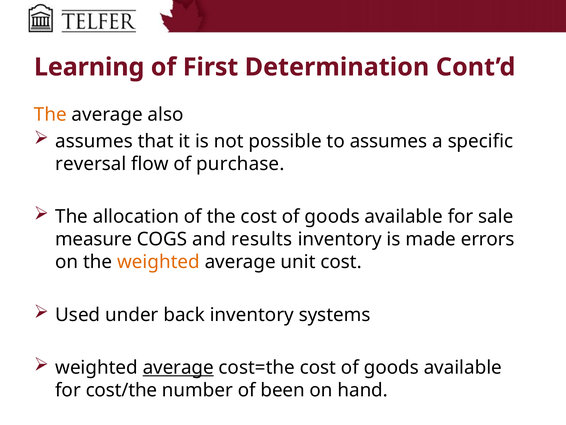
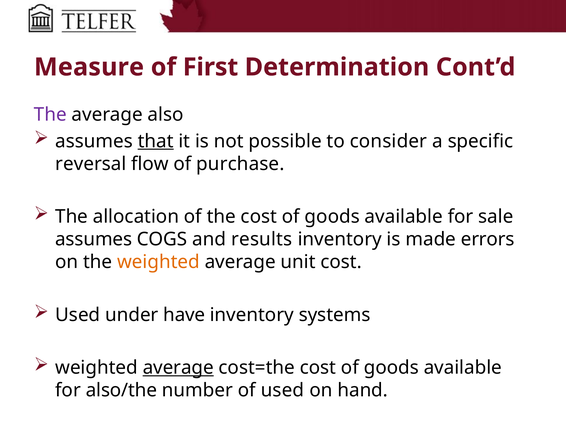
Learning: Learning -> Measure
The at (50, 115) colour: orange -> purple
that underline: none -> present
to assumes: assumes -> consider
measure at (94, 239): measure -> assumes
back: back -> have
cost/the: cost/the -> also/the
of been: been -> used
